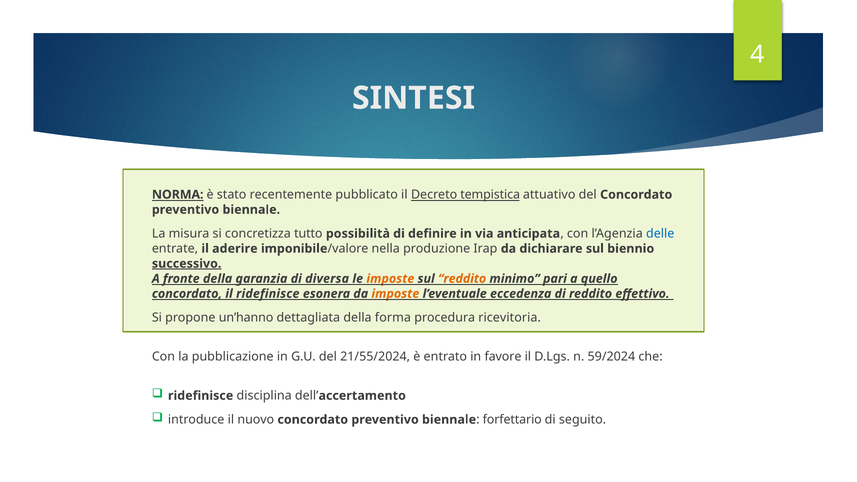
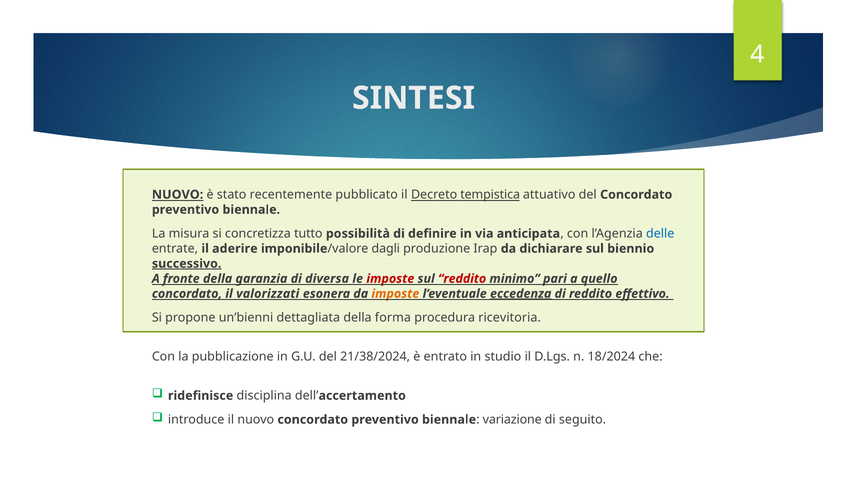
NORMA at (178, 195): NORMA -> NUOVO
nella: nella -> dagli
imposte at (390, 279) colour: orange -> red
reddito at (462, 279) colour: orange -> red
il ridefinisce: ridefinisce -> valorizzati
eccedenza underline: none -> present
un’hanno: un’hanno -> un’bienni
21/55/2024: 21/55/2024 -> 21/38/2024
favore: favore -> studio
59/2024: 59/2024 -> 18/2024
forfettario: forfettario -> variazione
